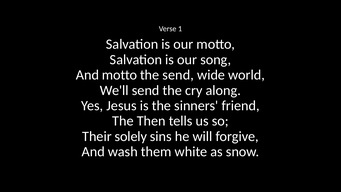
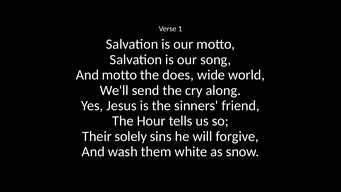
the send: send -> does
Then: Then -> Hour
